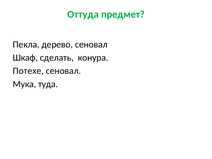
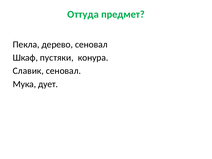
сделать: сделать -> пустяки
Потехе: Потехе -> Славик
туда: туда -> дует
